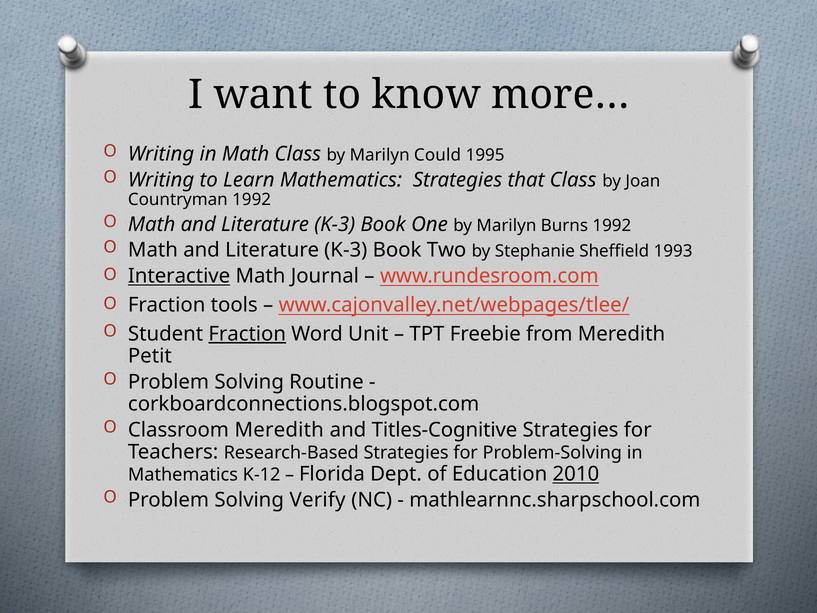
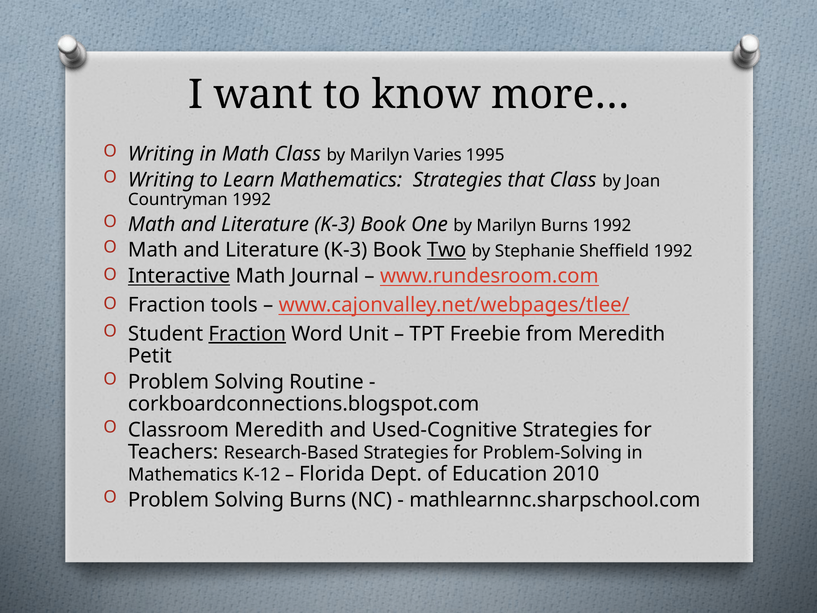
Could: Could -> Varies
Two underline: none -> present
Sheffield 1993: 1993 -> 1992
Titles-Cognitive: Titles-Cognitive -> Used-Cognitive
2010 underline: present -> none
Solving Verify: Verify -> Burns
